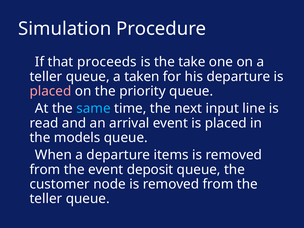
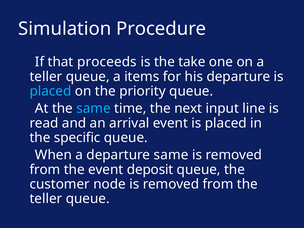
taken: taken -> items
placed at (50, 91) colour: pink -> light blue
models: models -> specific
departure items: items -> same
